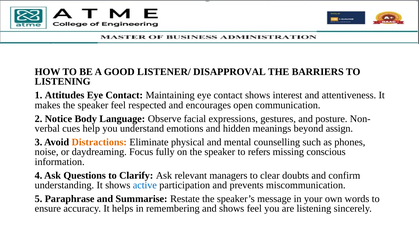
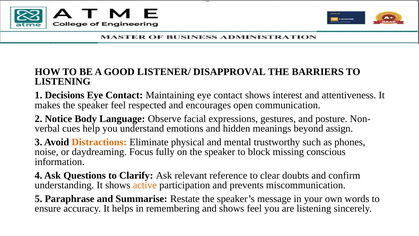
Attitudes: Attitudes -> Decisions
counselling: counselling -> trustworthy
refers: refers -> block
managers: managers -> reference
active colour: blue -> orange
